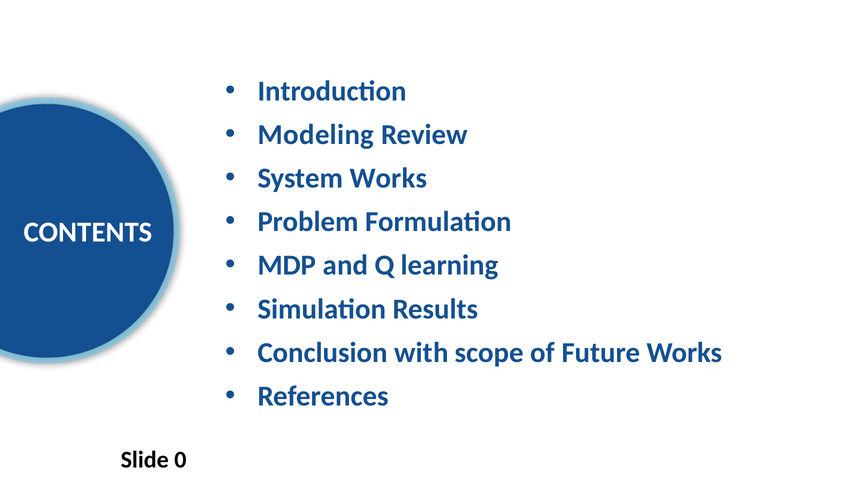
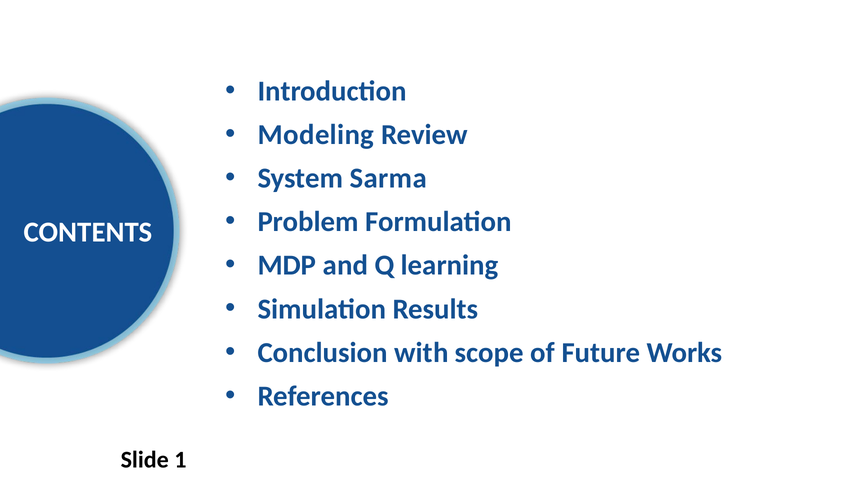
System Works: Works -> Sarma
0: 0 -> 1
